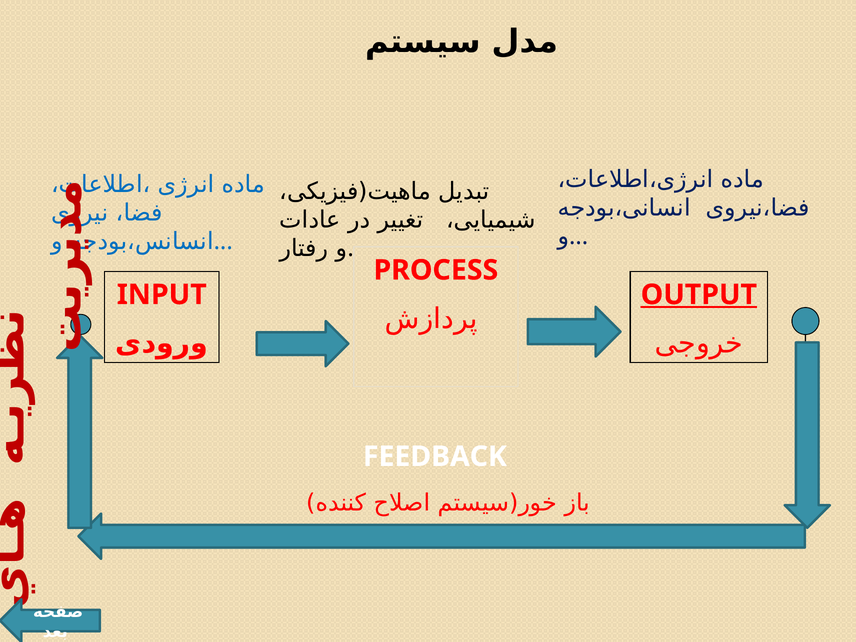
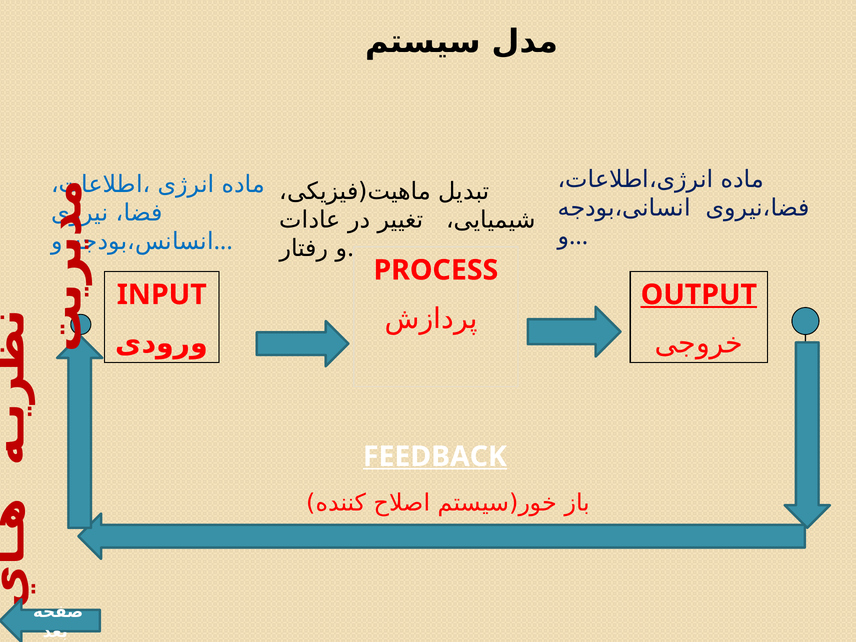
FEEDBACK underline: none -> present
